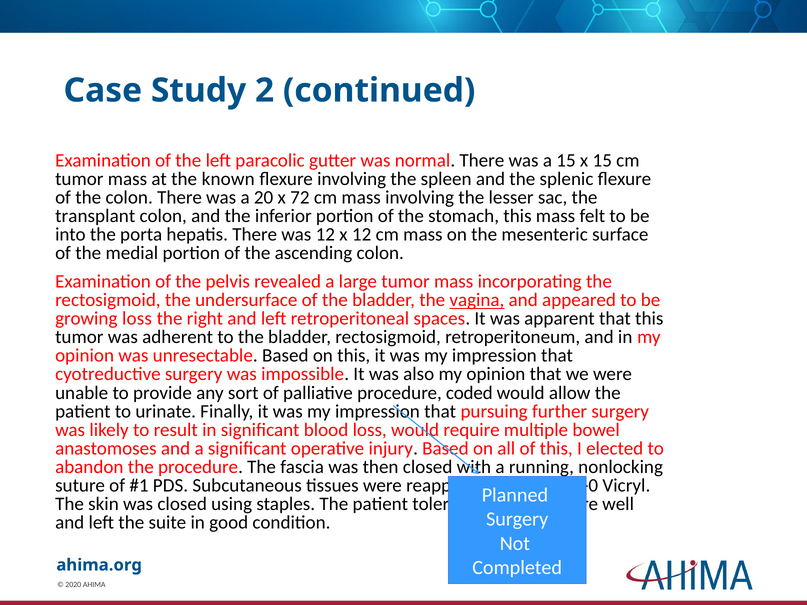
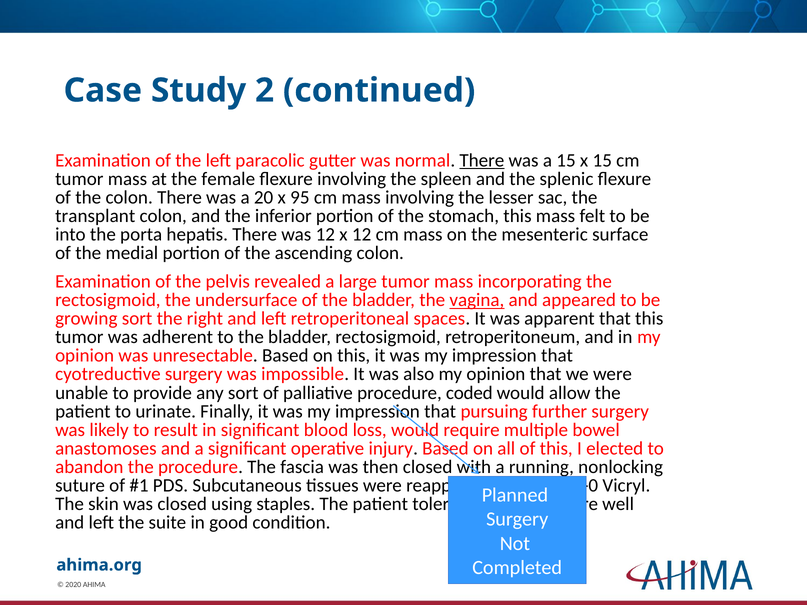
There at (482, 161) underline: none -> present
known: known -> female
72: 72 -> 95
growing loss: loss -> sort
